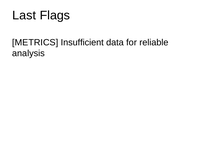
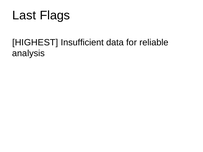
METRICS: METRICS -> HIGHEST
